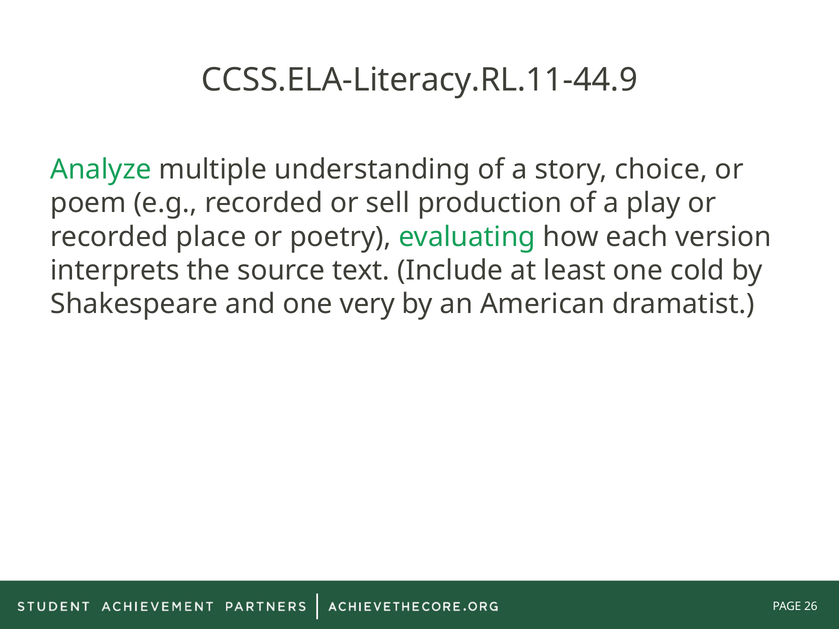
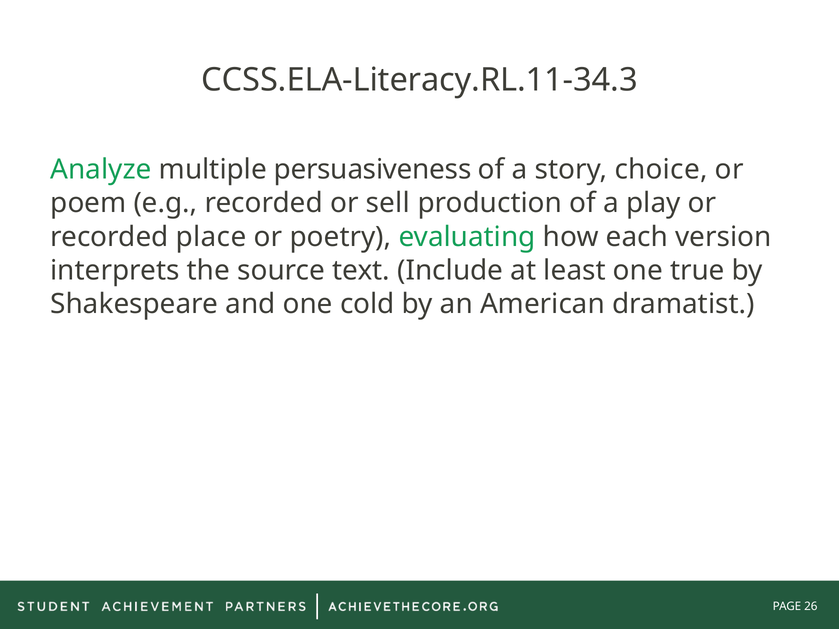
CCSS.ELA-Literacy.RL.11-44.9: CCSS.ELA-Literacy.RL.11-44.9 -> CCSS.ELA-Literacy.RL.11-34.3
understanding: understanding -> persuasiveness
cold: cold -> true
very: very -> cold
